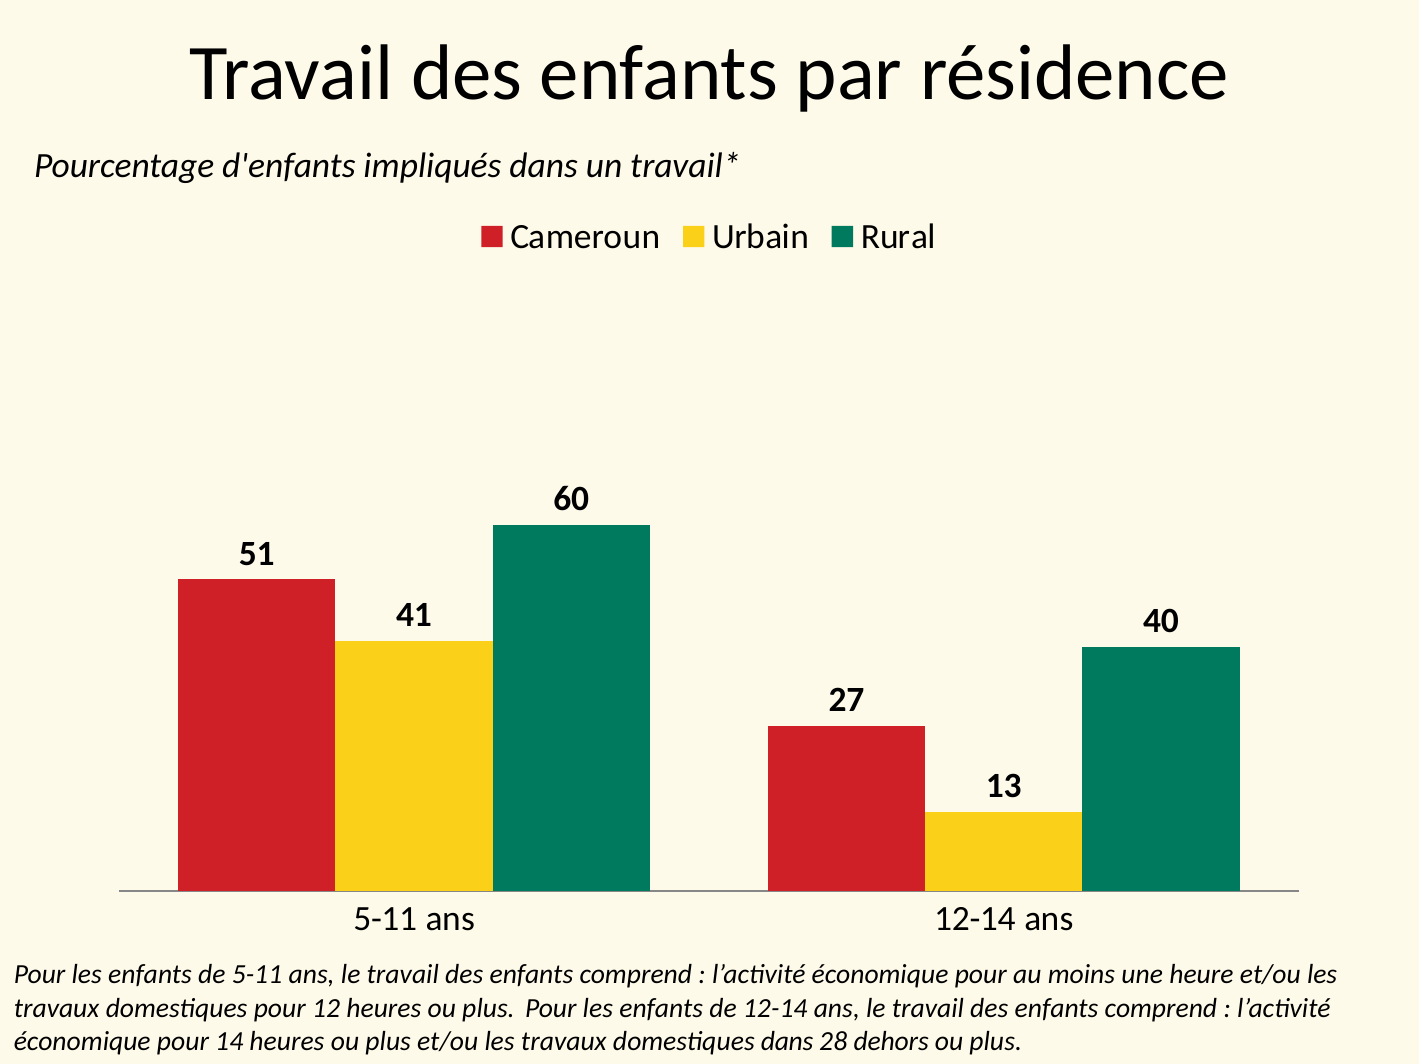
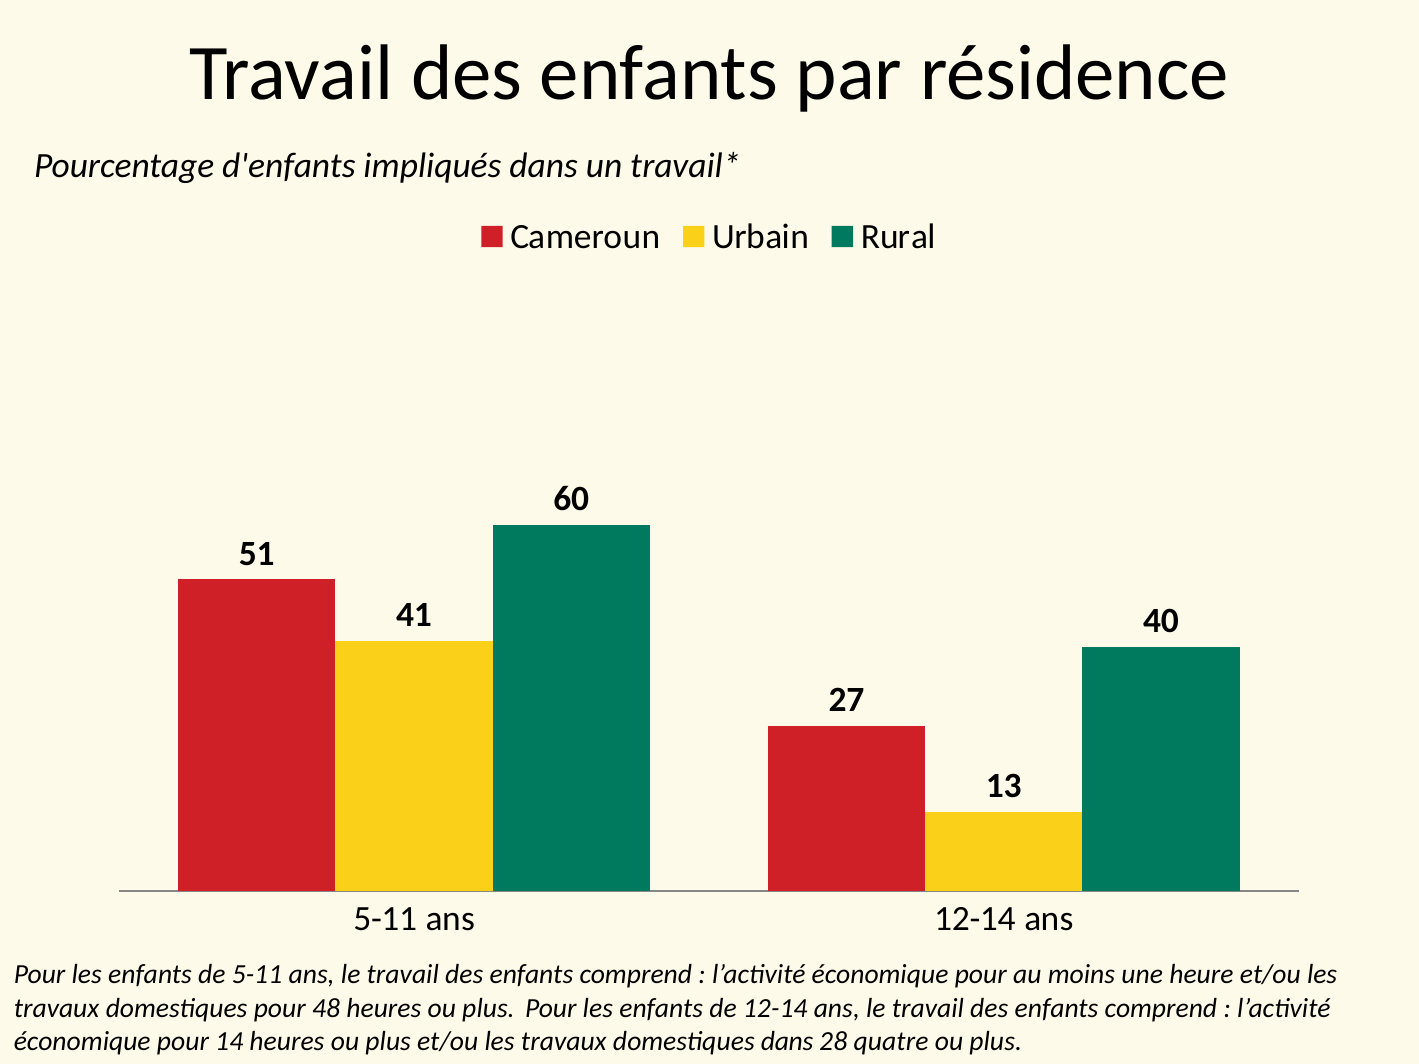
12: 12 -> 48
dehors: dehors -> quatre
